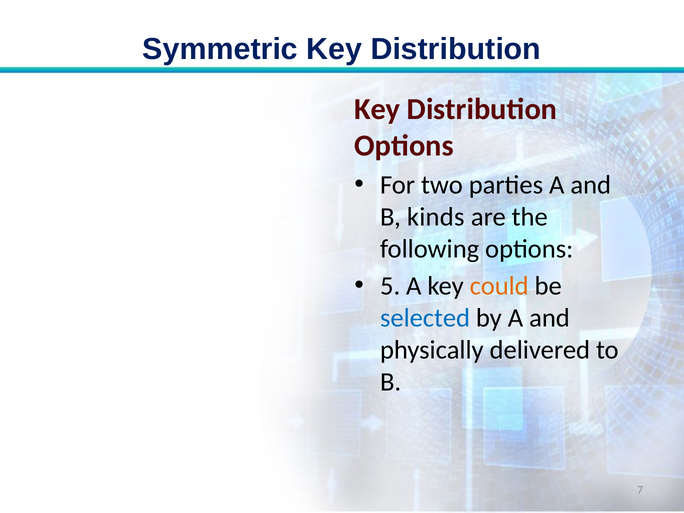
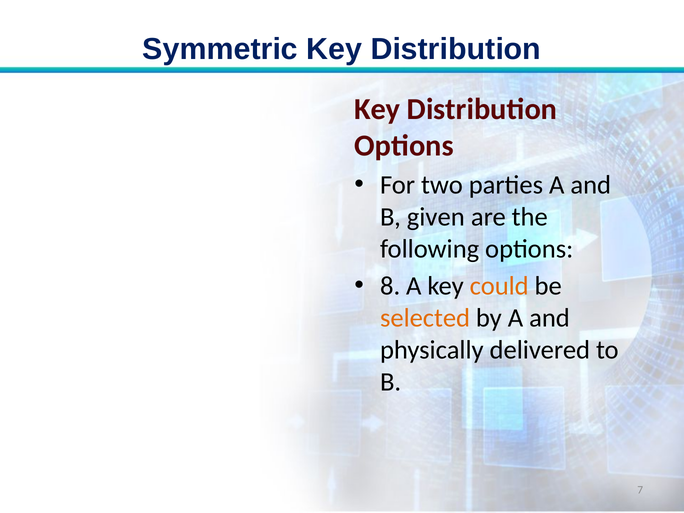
kinds: kinds -> given
5: 5 -> 8
selected colour: blue -> orange
